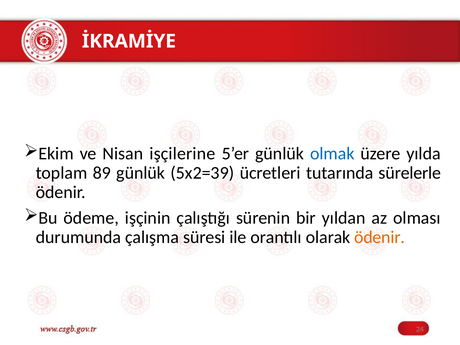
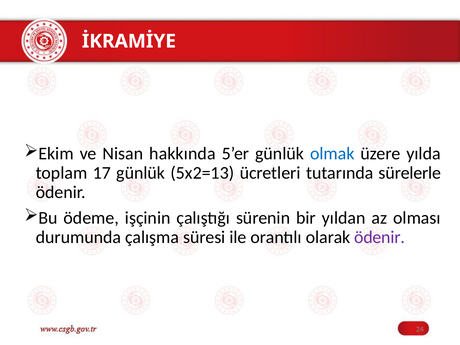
işçilerine: işçilerine -> hakkında
89: 89 -> 17
5x2=39: 5x2=39 -> 5x2=13
ödenir at (380, 237) colour: orange -> purple
